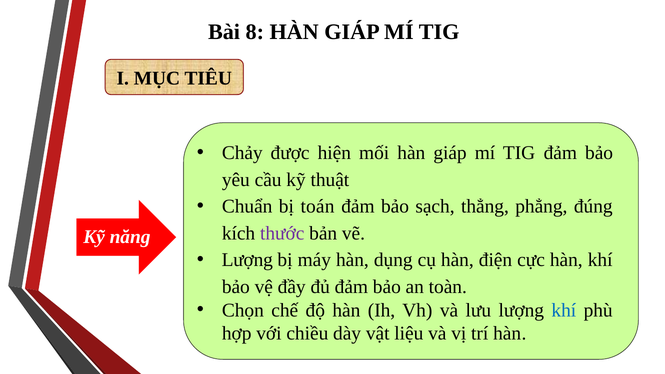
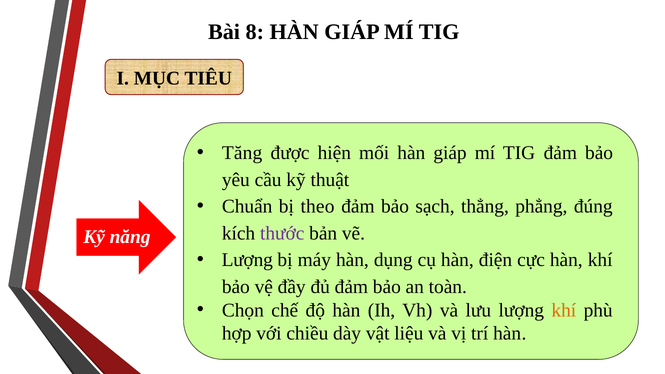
Chảy: Chảy -> Tăng
toán: toán -> theo
khí at (564, 310) colour: blue -> orange
